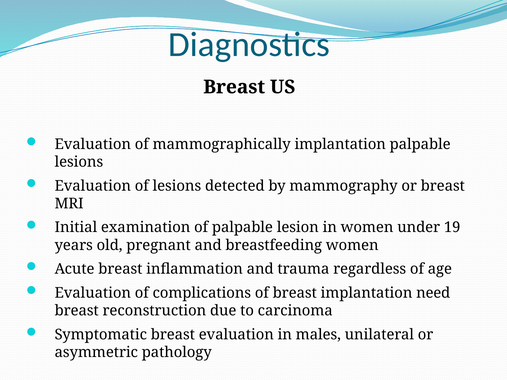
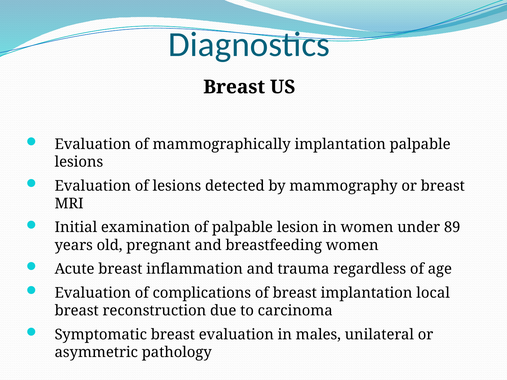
19: 19 -> 89
need: need -> local
